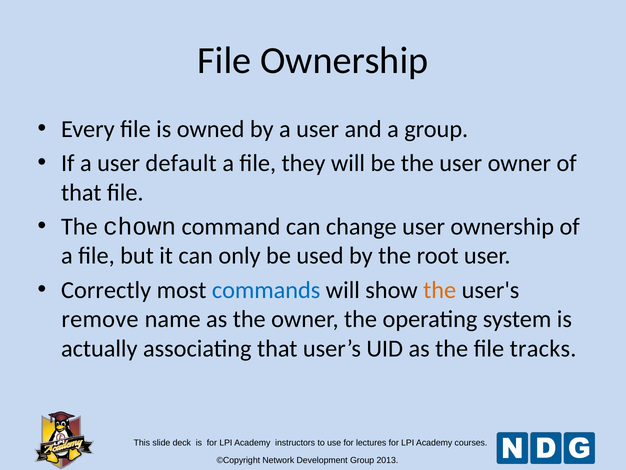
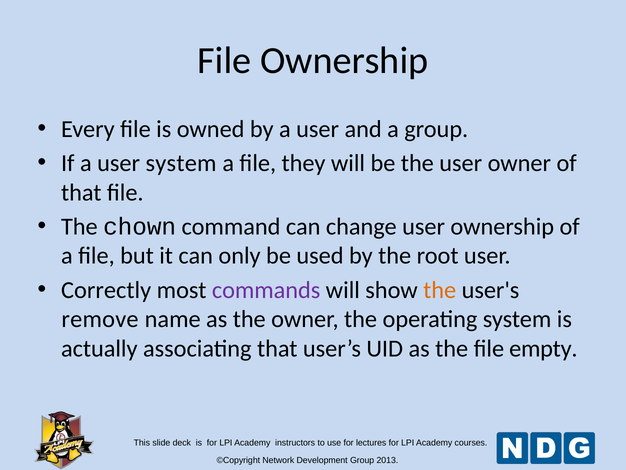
user default: default -> system
commands colour: blue -> purple
tracks: tracks -> empty
